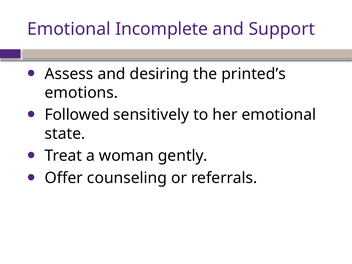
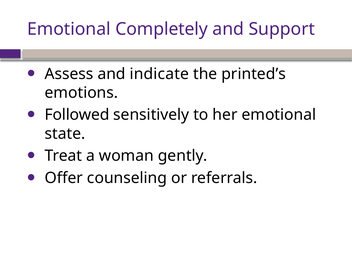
Incomplete: Incomplete -> Completely
desiring: desiring -> indicate
